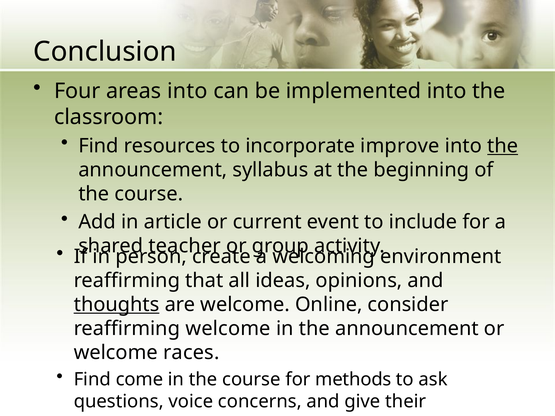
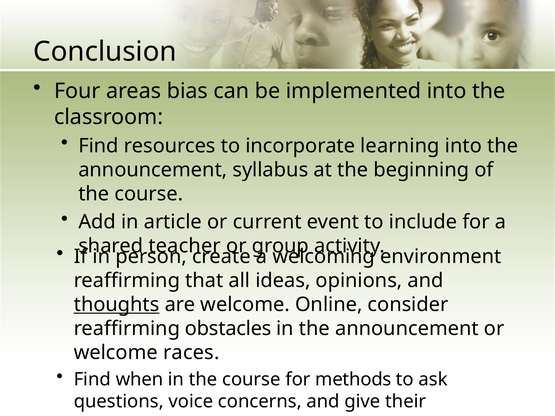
areas into: into -> bias
improve: improve -> learning
the at (503, 146) underline: present -> none
reaffirming welcome: welcome -> obstacles
come: come -> when
